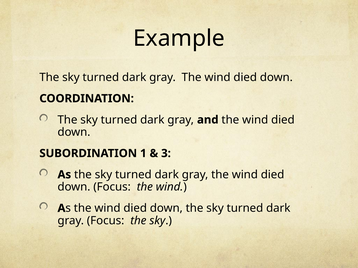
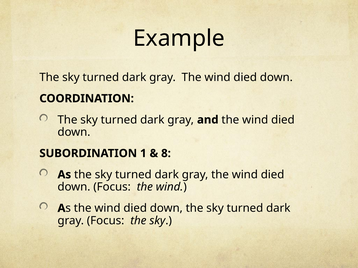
3: 3 -> 8
